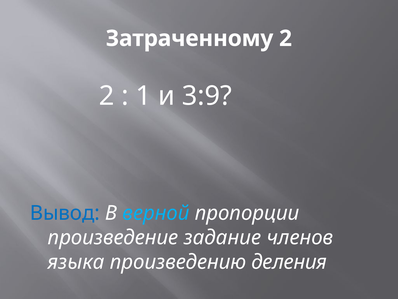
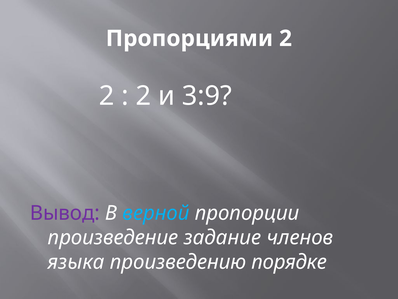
Затраченному: Затраченному -> Пропорциями
1 at (143, 96): 1 -> 2
Вывод colour: blue -> purple
деления: деления -> порядке
